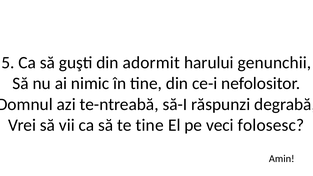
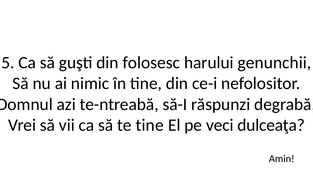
adormit: adormit -> folosesc
folosesc: folosesc -> dulceaţa
